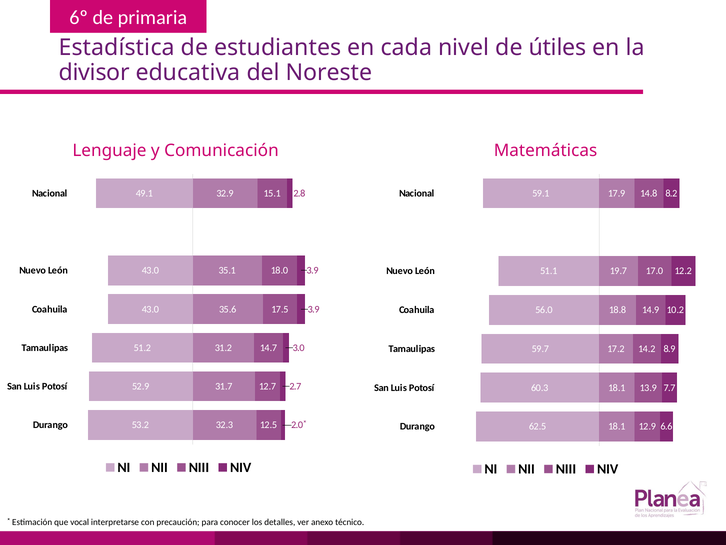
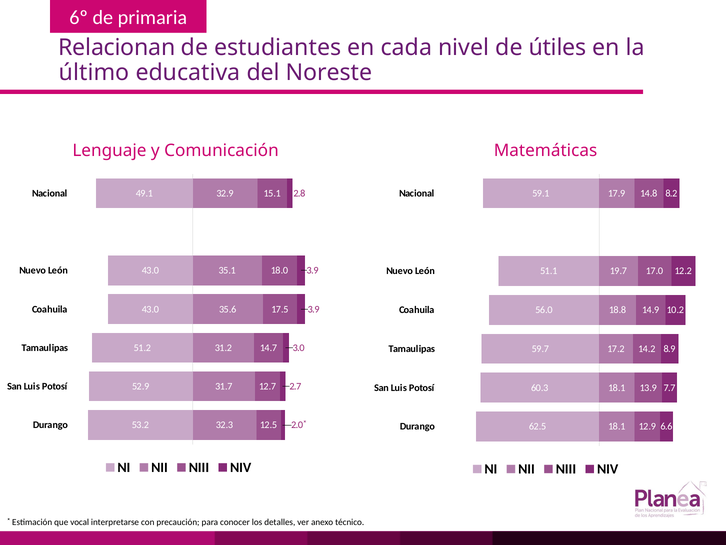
Estadística: Estadística -> Relacionan
divisor: divisor -> último
